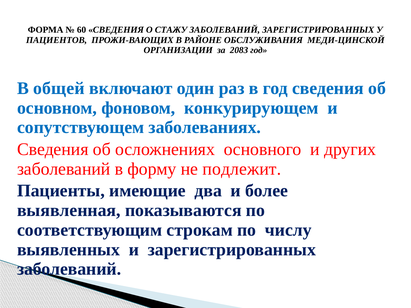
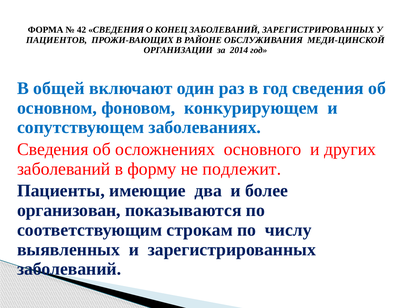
60: 60 -> 42
СТАЖУ: СТАЖУ -> КОНЕЦ
2083: 2083 -> 2014
выявленная: выявленная -> организован
